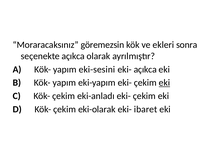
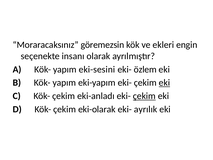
sonra: sonra -> engin
seçenekte açıkca: açıkca -> insanı
eki- açıkca: açıkca -> özlem
çekim at (144, 96) underline: none -> present
ibaret: ibaret -> ayrılık
